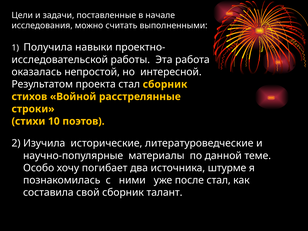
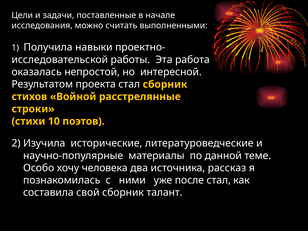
погибает: погибает -> человека
штурме: штурме -> рассказ
